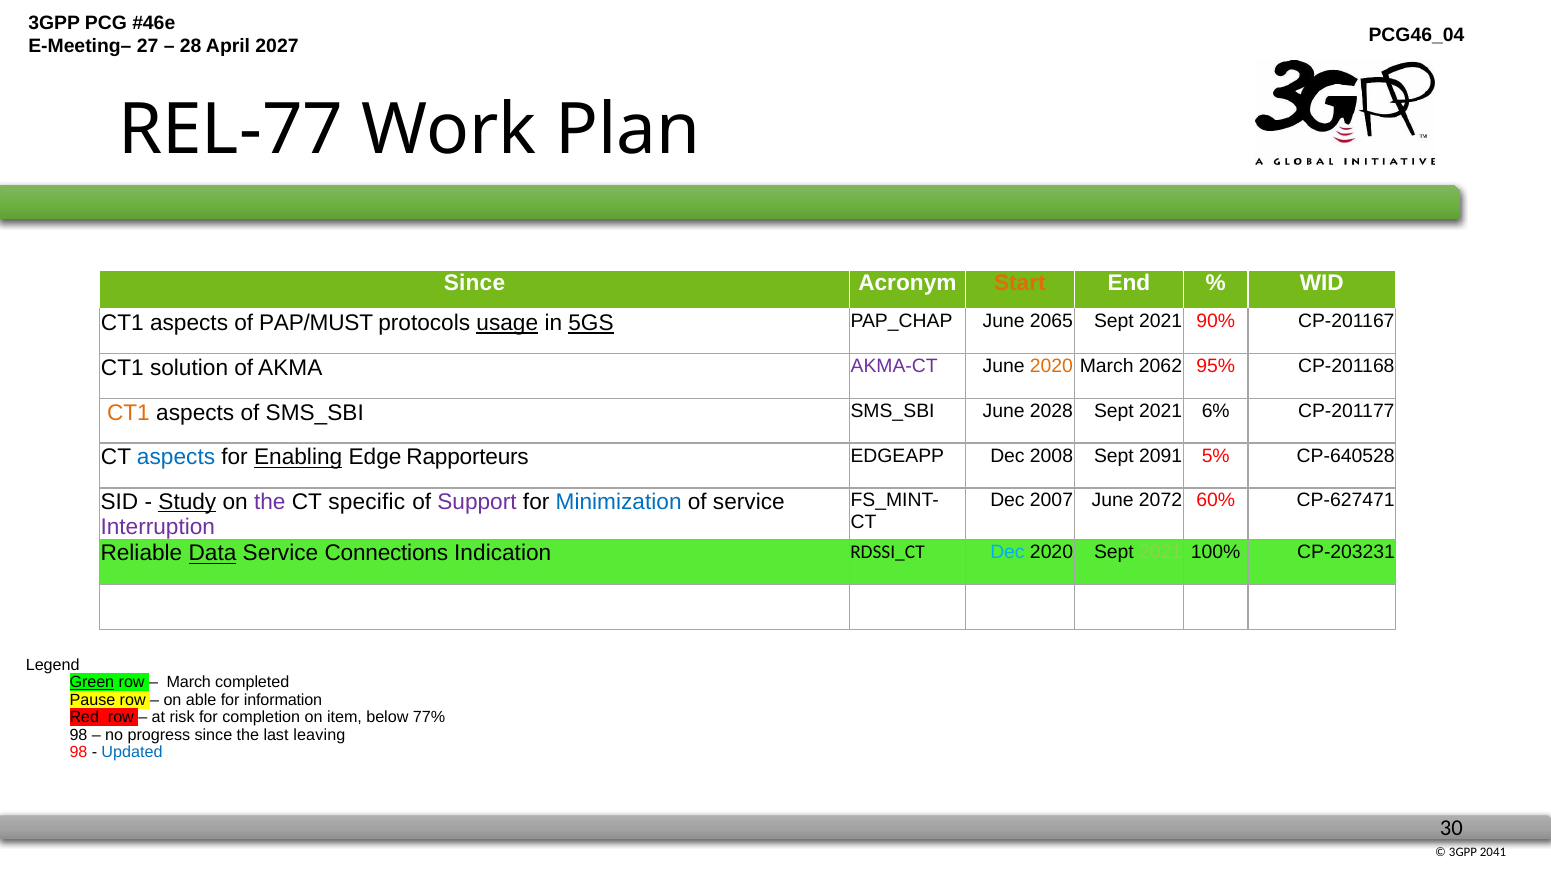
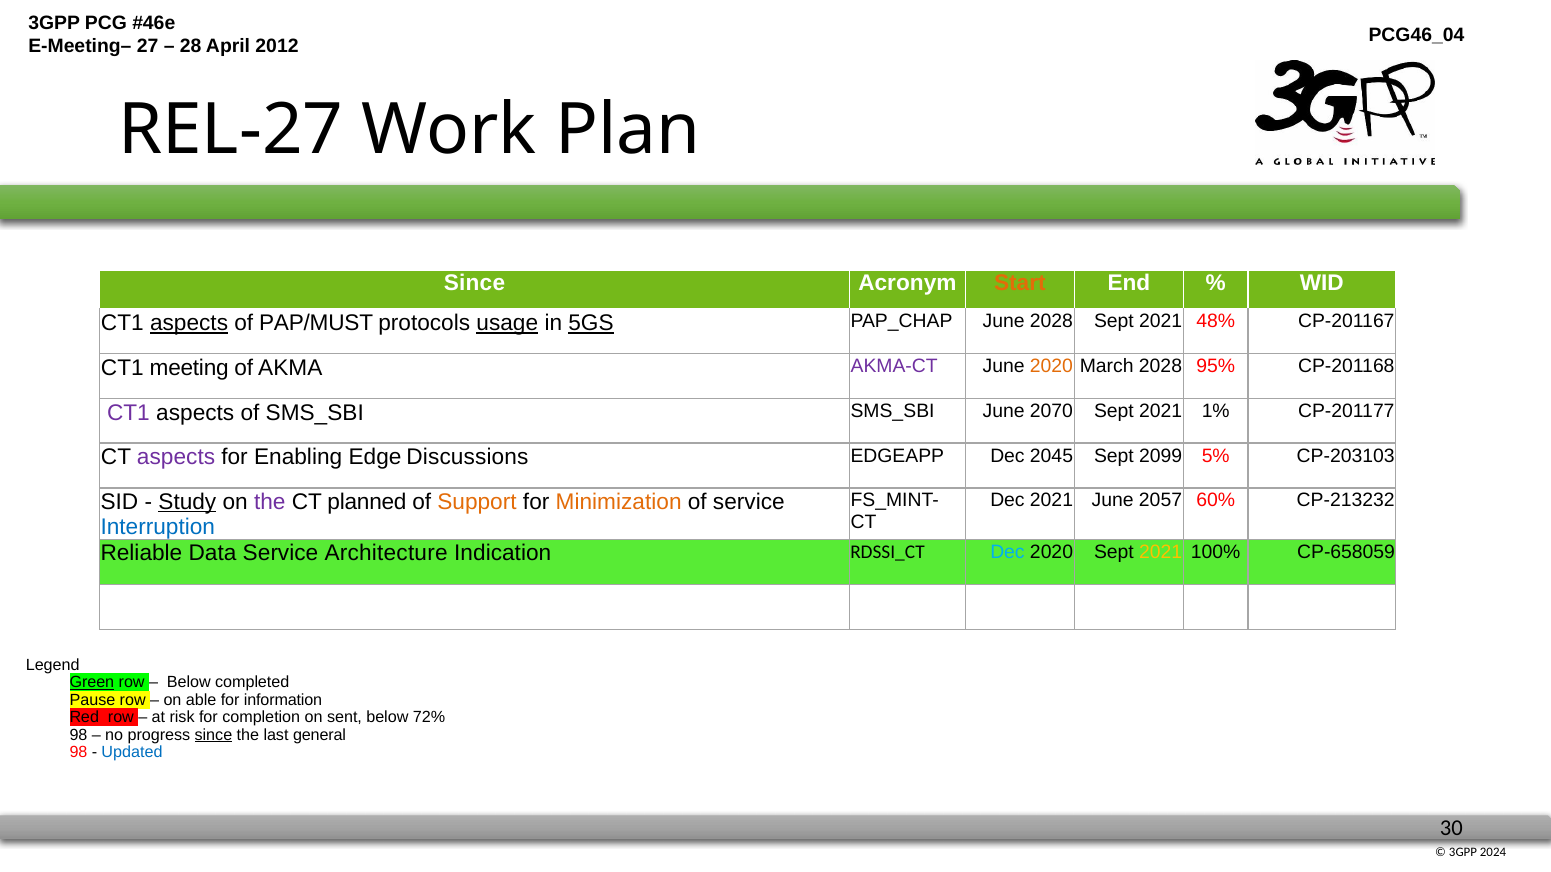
2027: 2027 -> 2012
REL-77: REL-77 -> REL-27
aspects at (189, 323) underline: none -> present
June 2065: 2065 -> 2028
90%: 90% -> 48%
solution: solution -> meeting
March 2062: 2062 -> 2028
CT1 at (128, 413) colour: orange -> purple
2028: 2028 -> 2070
6%: 6% -> 1%
aspects at (176, 458) colour: blue -> purple
Enabling underline: present -> none
Rapporteurs: Rapporteurs -> Discussions
2008: 2008 -> 2045
2091: 2091 -> 2099
CP-640528: CP-640528 -> CP-203103
specific: specific -> planned
Support colour: purple -> orange
Minimization colour: blue -> orange
Dec 2007: 2007 -> 2021
2072: 2072 -> 2057
CP-627471: CP-627471 -> CP-213232
Interruption colour: purple -> blue
Data underline: present -> none
Connections: Connections -> Architecture
2021 at (1161, 552) colour: light green -> yellow
CP-203231: CP-203231 -> CP-658059
March at (189, 683): March -> Below
item: item -> sent
77%: 77% -> 72%
since at (213, 735) underline: none -> present
leaving: leaving -> general
2041: 2041 -> 2024
